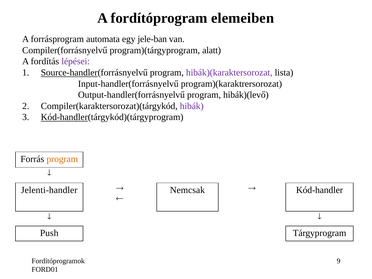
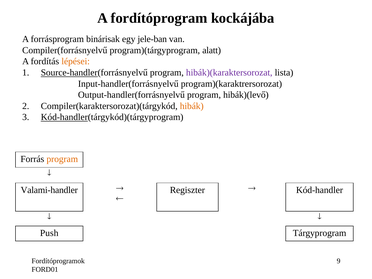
elemeiben: elemeiben -> kockájába
automata: automata -> binárisak
lépései colour: purple -> orange
hibák colour: purple -> orange
Jelenti-handler: Jelenti-handler -> Valami-handler
Nemcsak: Nemcsak -> Regiszter
